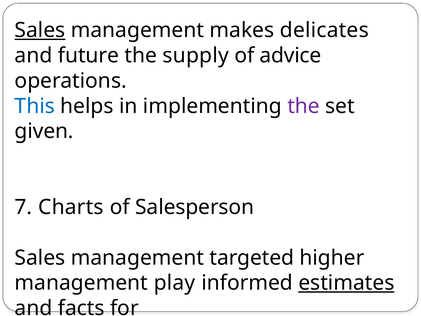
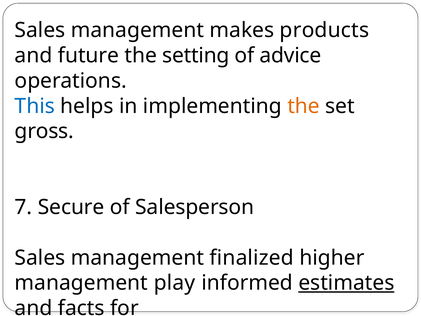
Sales at (40, 30) underline: present -> none
delicates: delicates -> products
the supply: supply -> setting
the at (304, 106) colour: purple -> orange
given: given -> gross
Charts: Charts -> Secure
targeted: targeted -> finalized
